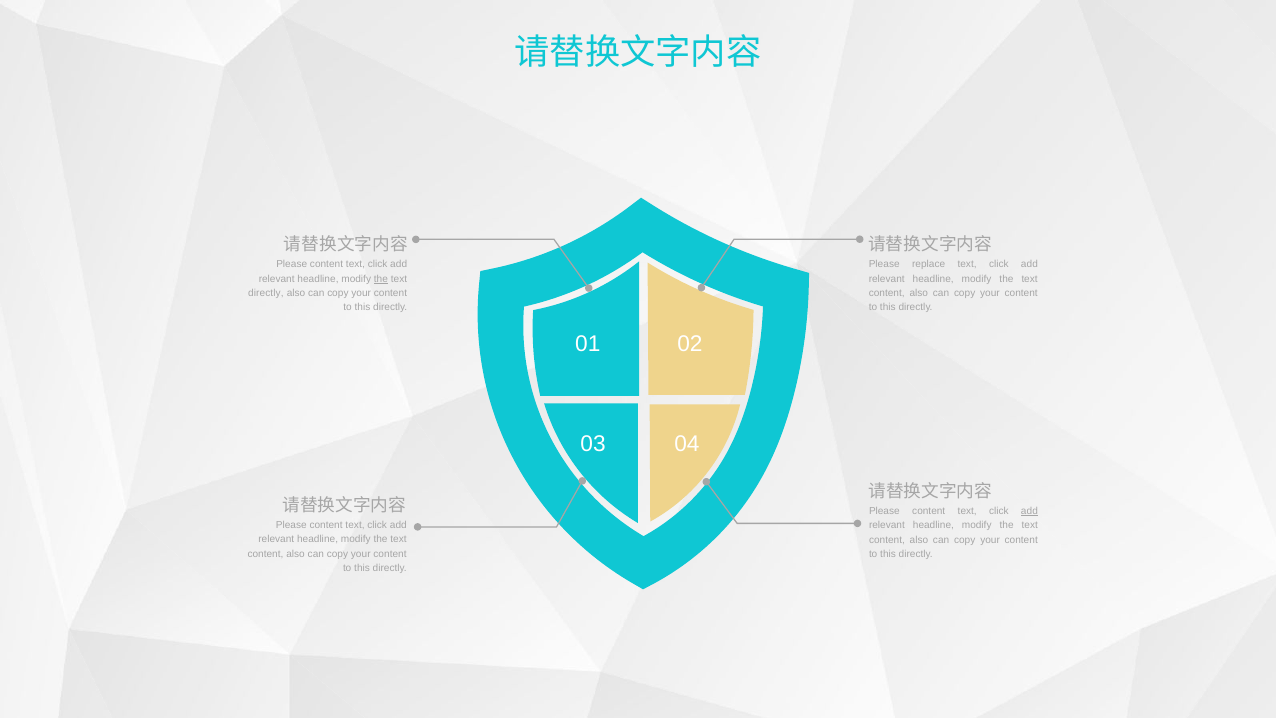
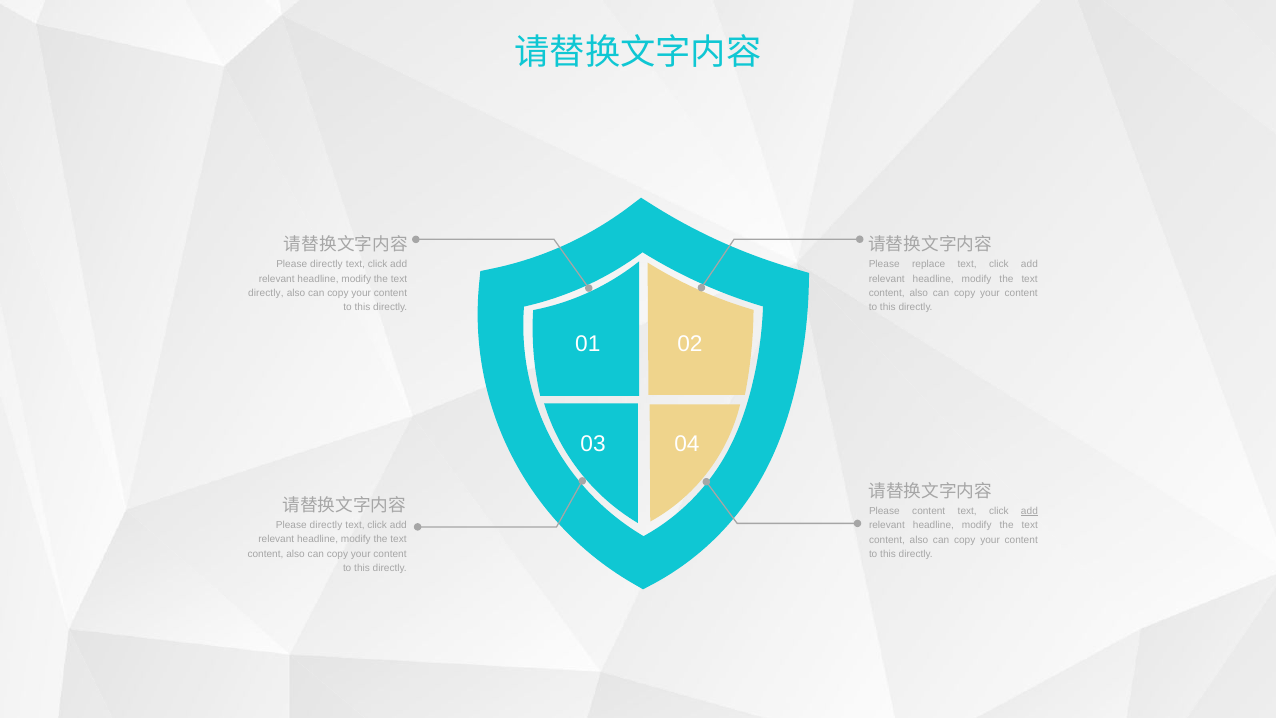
content at (327, 264): content -> directly
the at (381, 279) underline: present -> none
content at (326, 525): content -> directly
